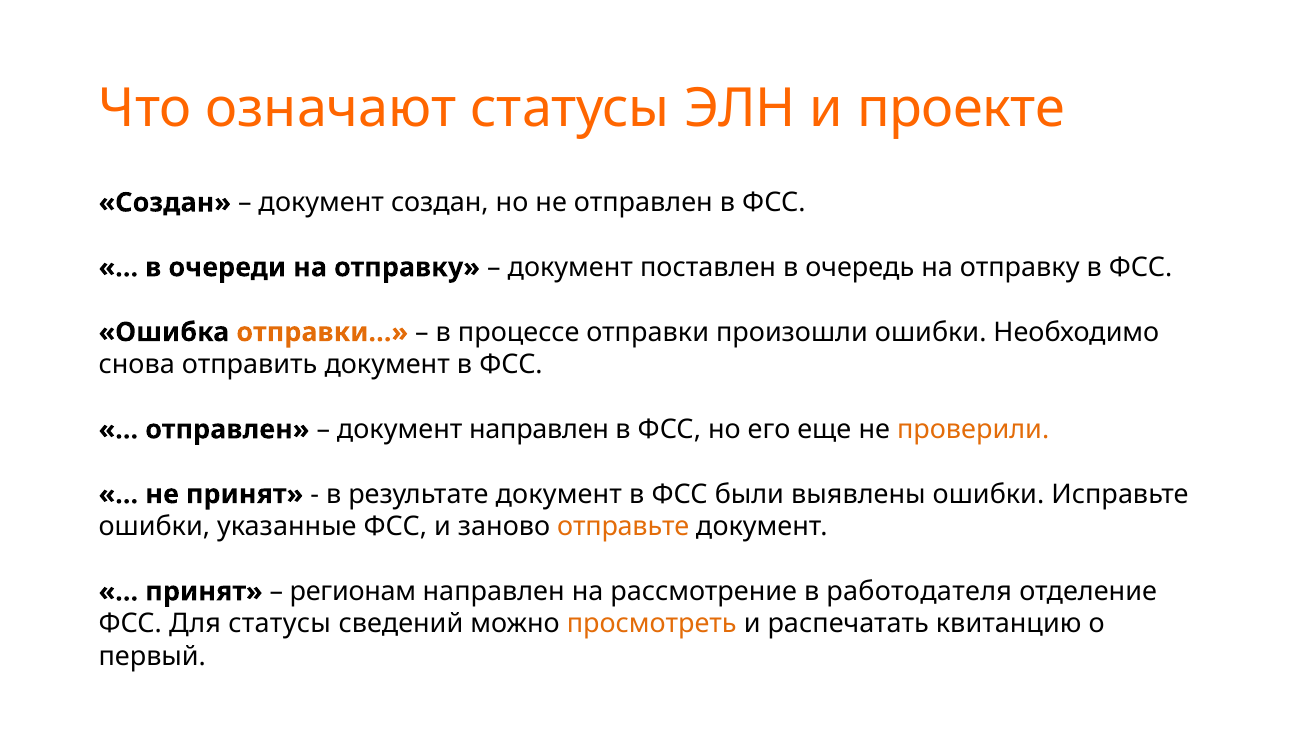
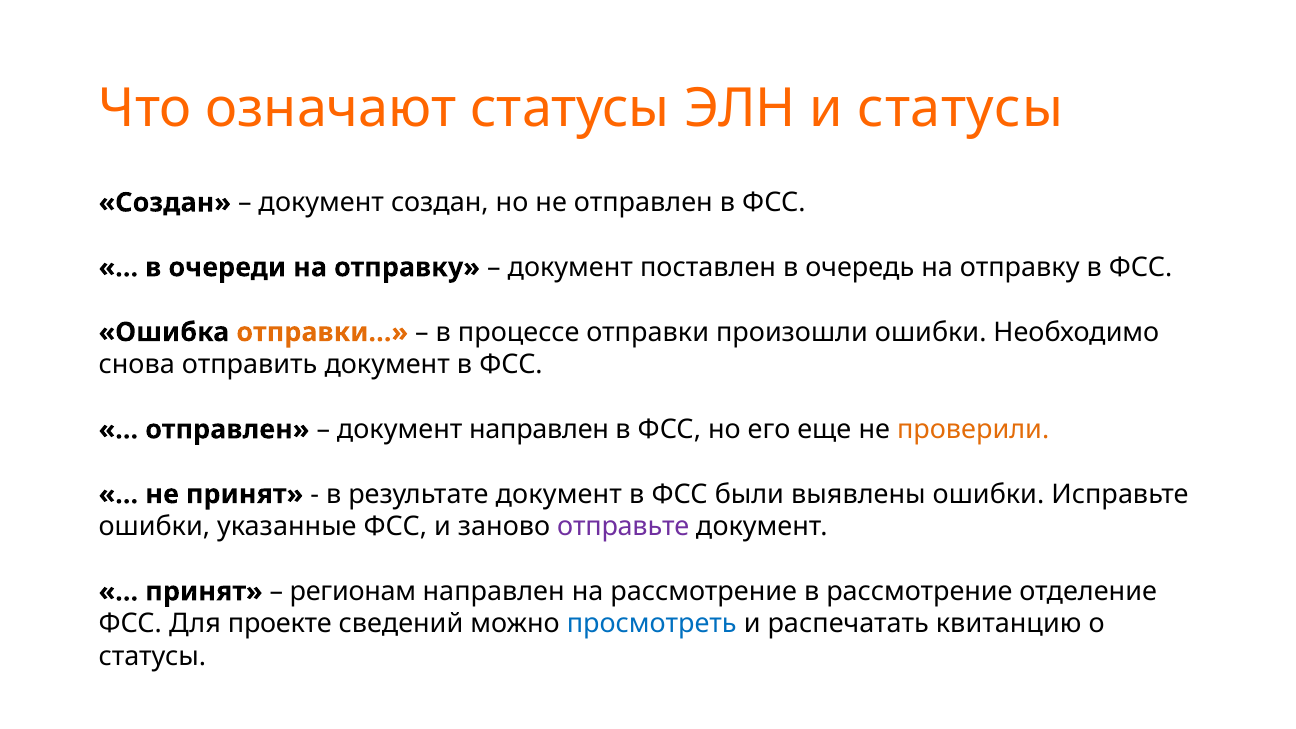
и проекте: проекте -> статусы
отправьте colour: orange -> purple
в работодателя: работодателя -> рассмотрение
Для статусы: статусы -> проекте
просмотреть colour: orange -> blue
первый at (152, 656): первый -> статусы
